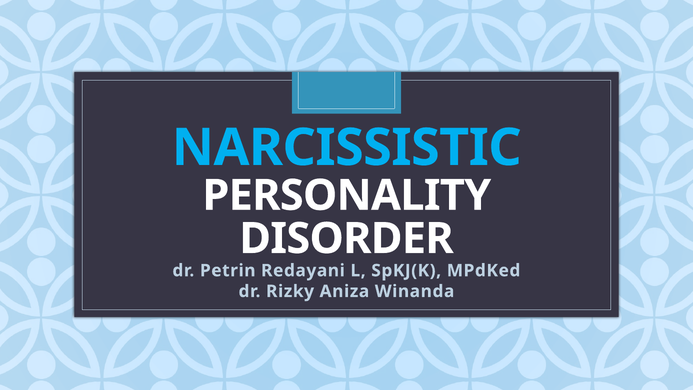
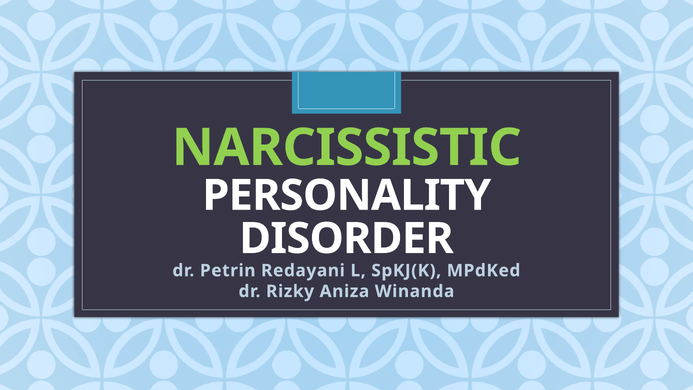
NARCISSISTIC colour: light blue -> light green
